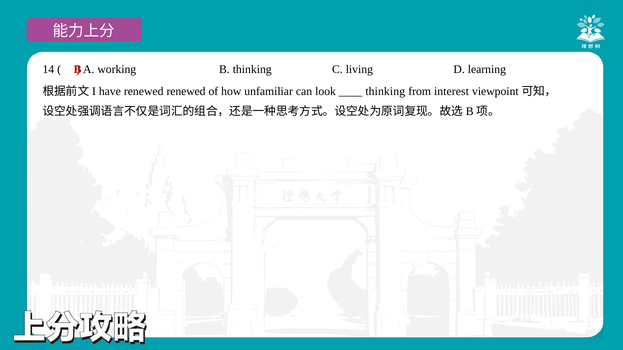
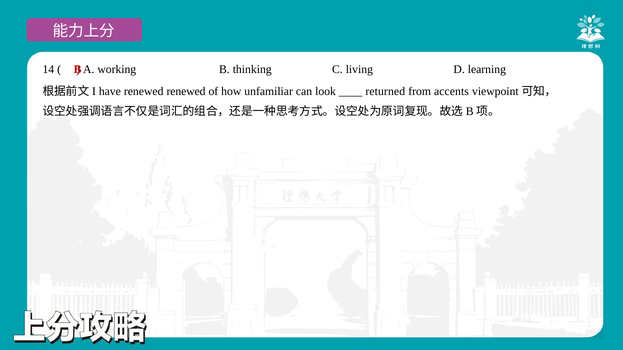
thinking at (385, 91): thinking -> returned
interest: interest -> accents
